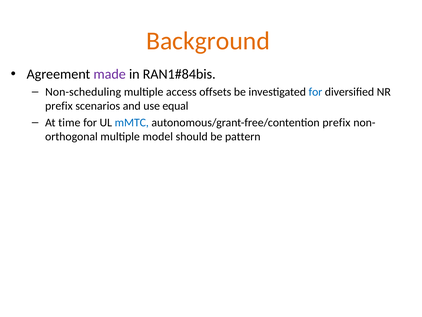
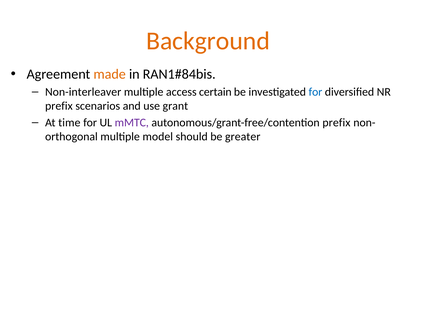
made colour: purple -> orange
Non-scheduling: Non-scheduling -> Non-interleaver
offsets: offsets -> certain
equal: equal -> grant
mMTC colour: blue -> purple
pattern: pattern -> greater
